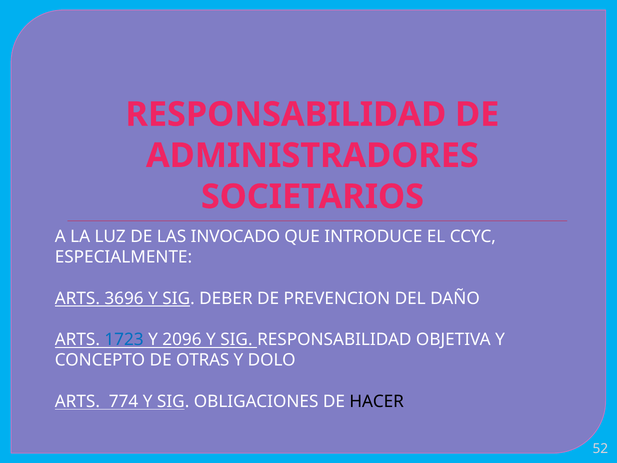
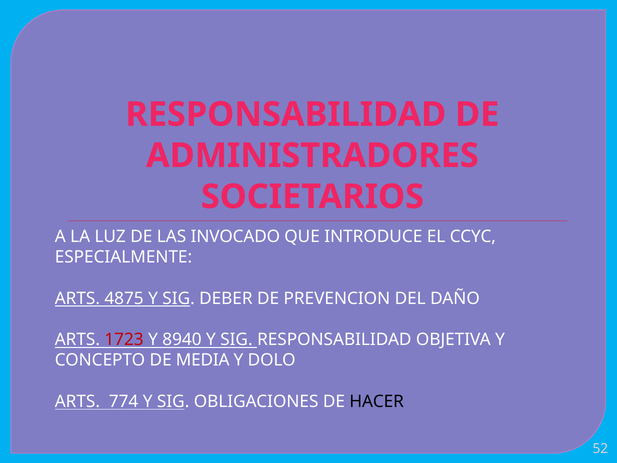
3696: 3696 -> 4875
1723 colour: blue -> red
2096: 2096 -> 8940
OTRAS: OTRAS -> MEDIA
